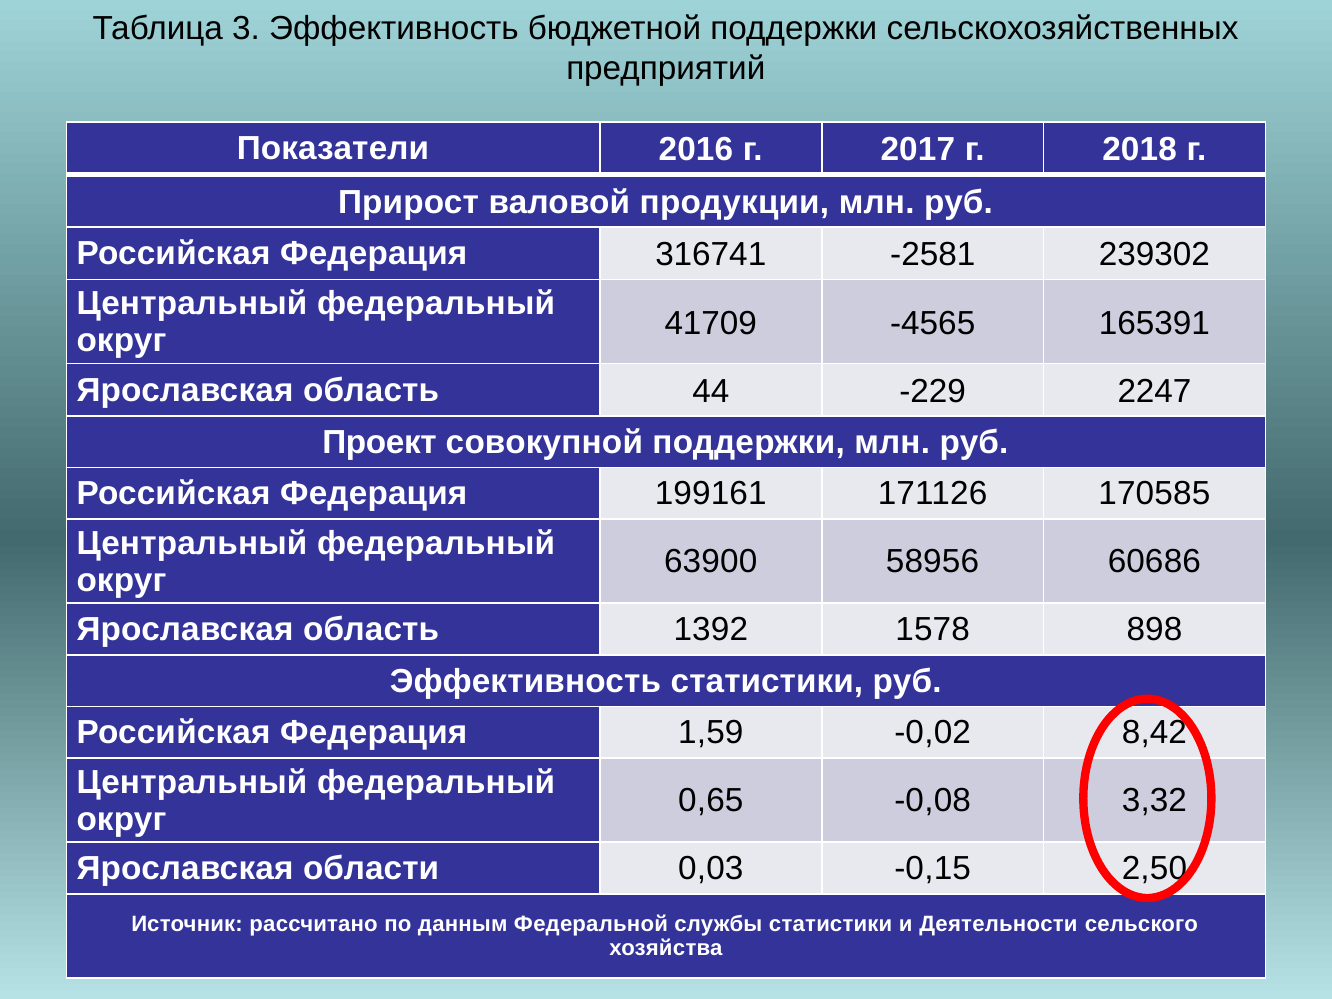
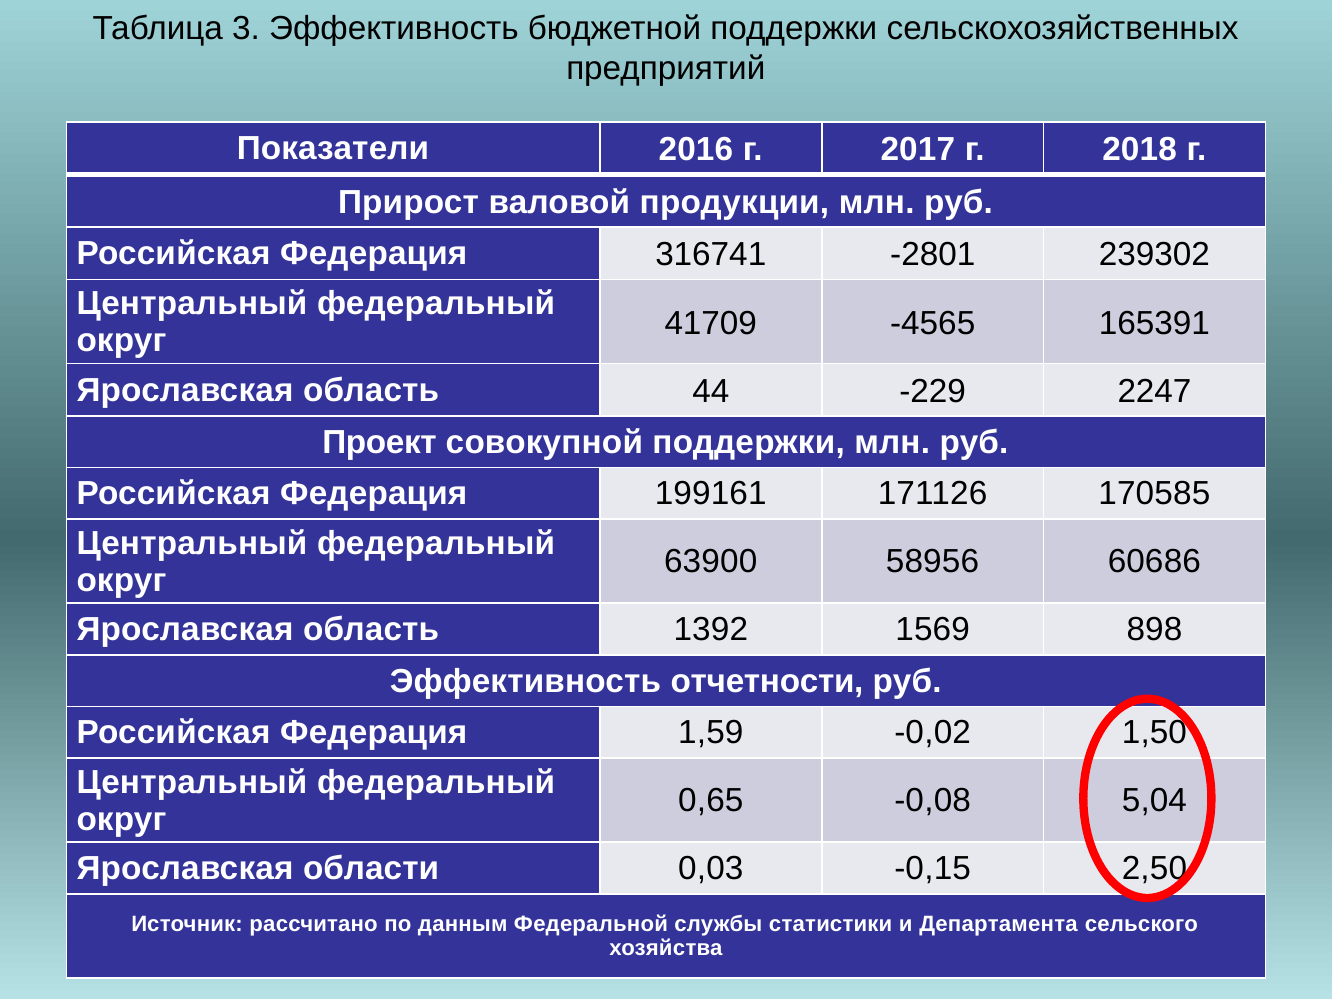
-2581: -2581 -> -2801
1578: 1578 -> 1569
Эффективность статистики: статистики -> отчетности
8,42: 8,42 -> 1,50
3,32: 3,32 -> 5,04
Деятельности: Деятельности -> Департамента
